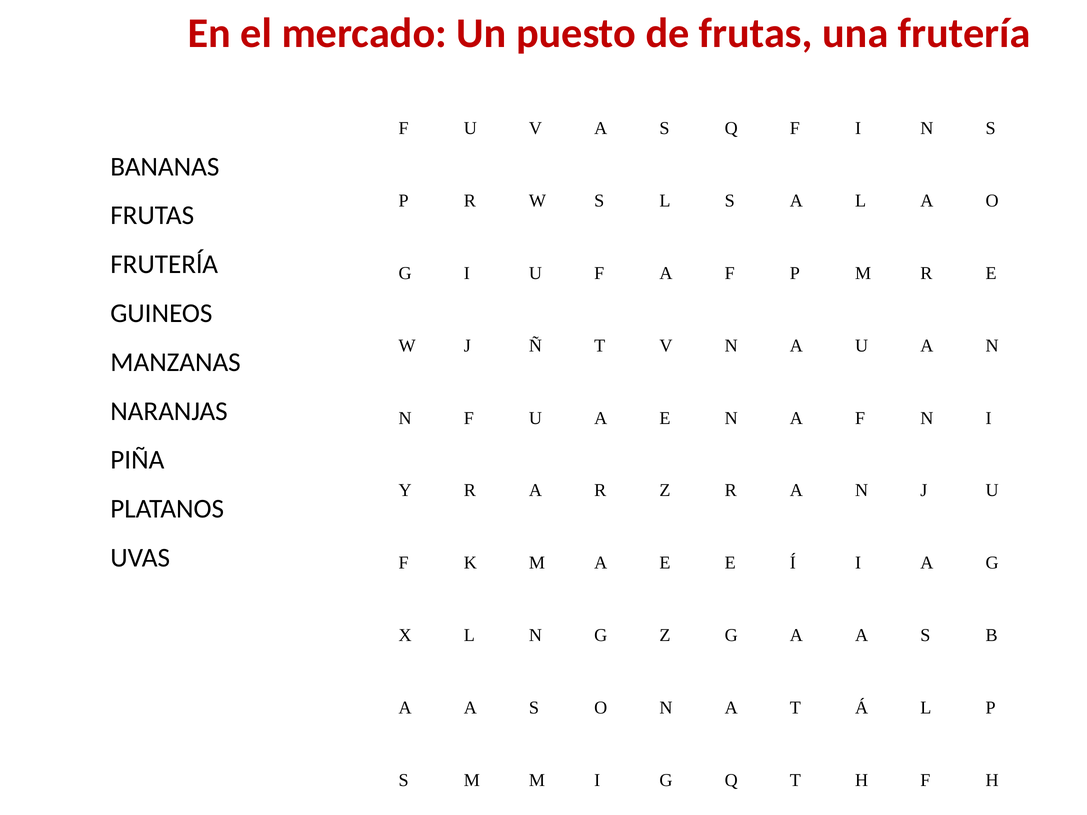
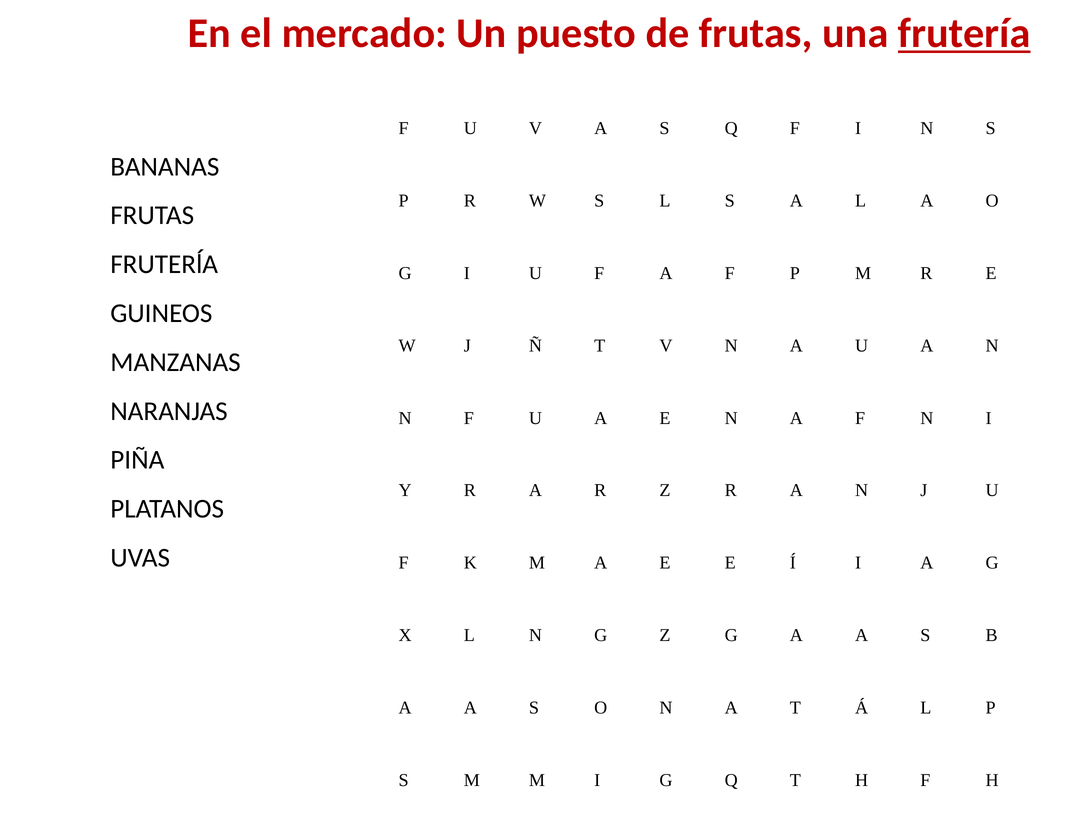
frutería underline: none -> present
